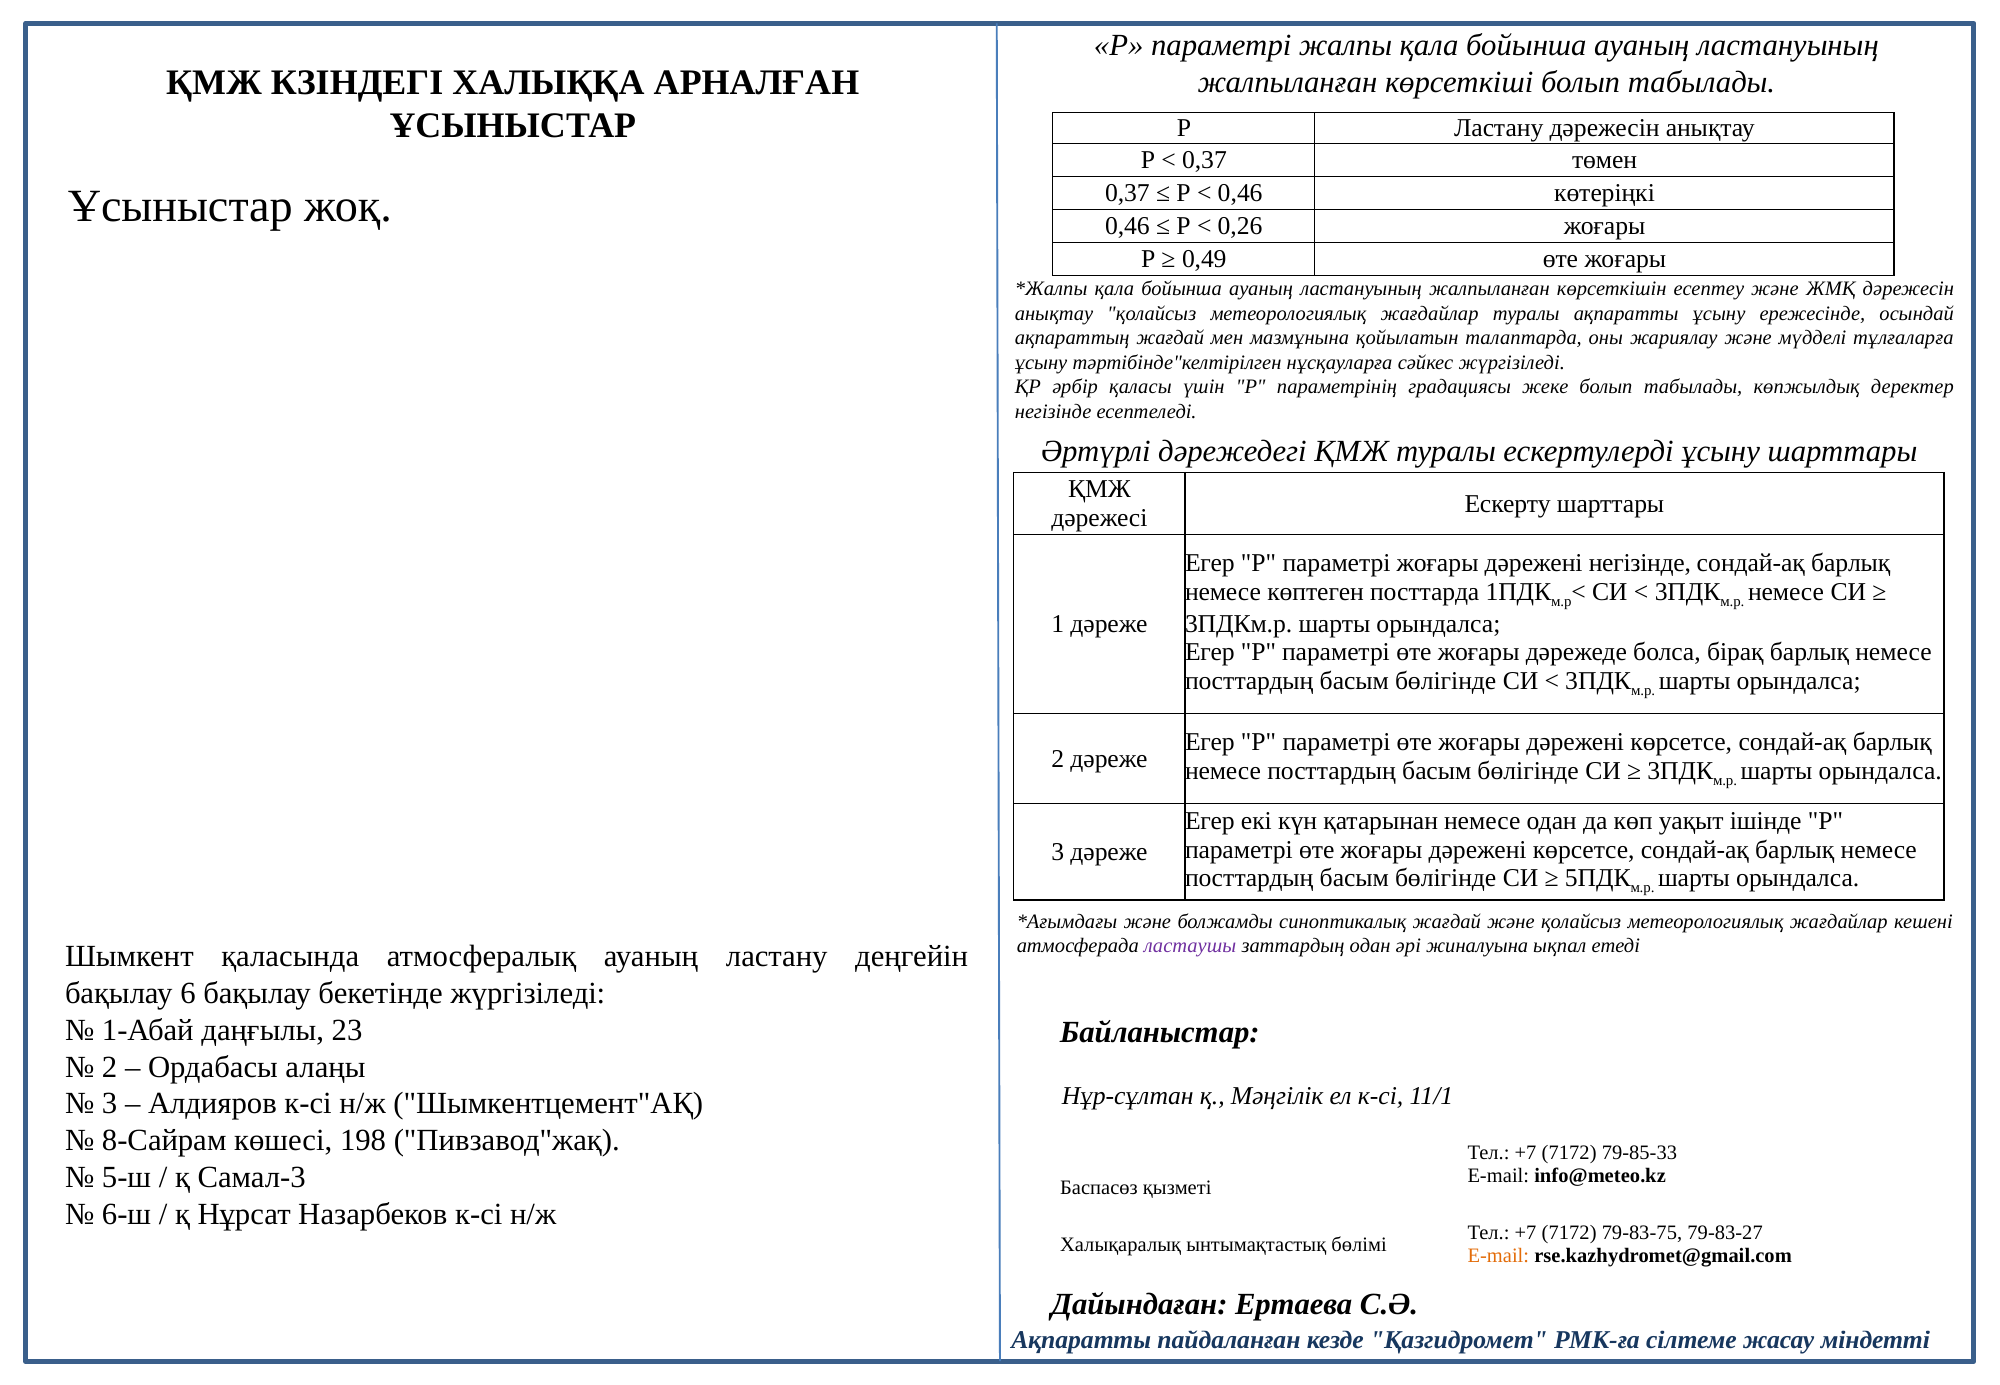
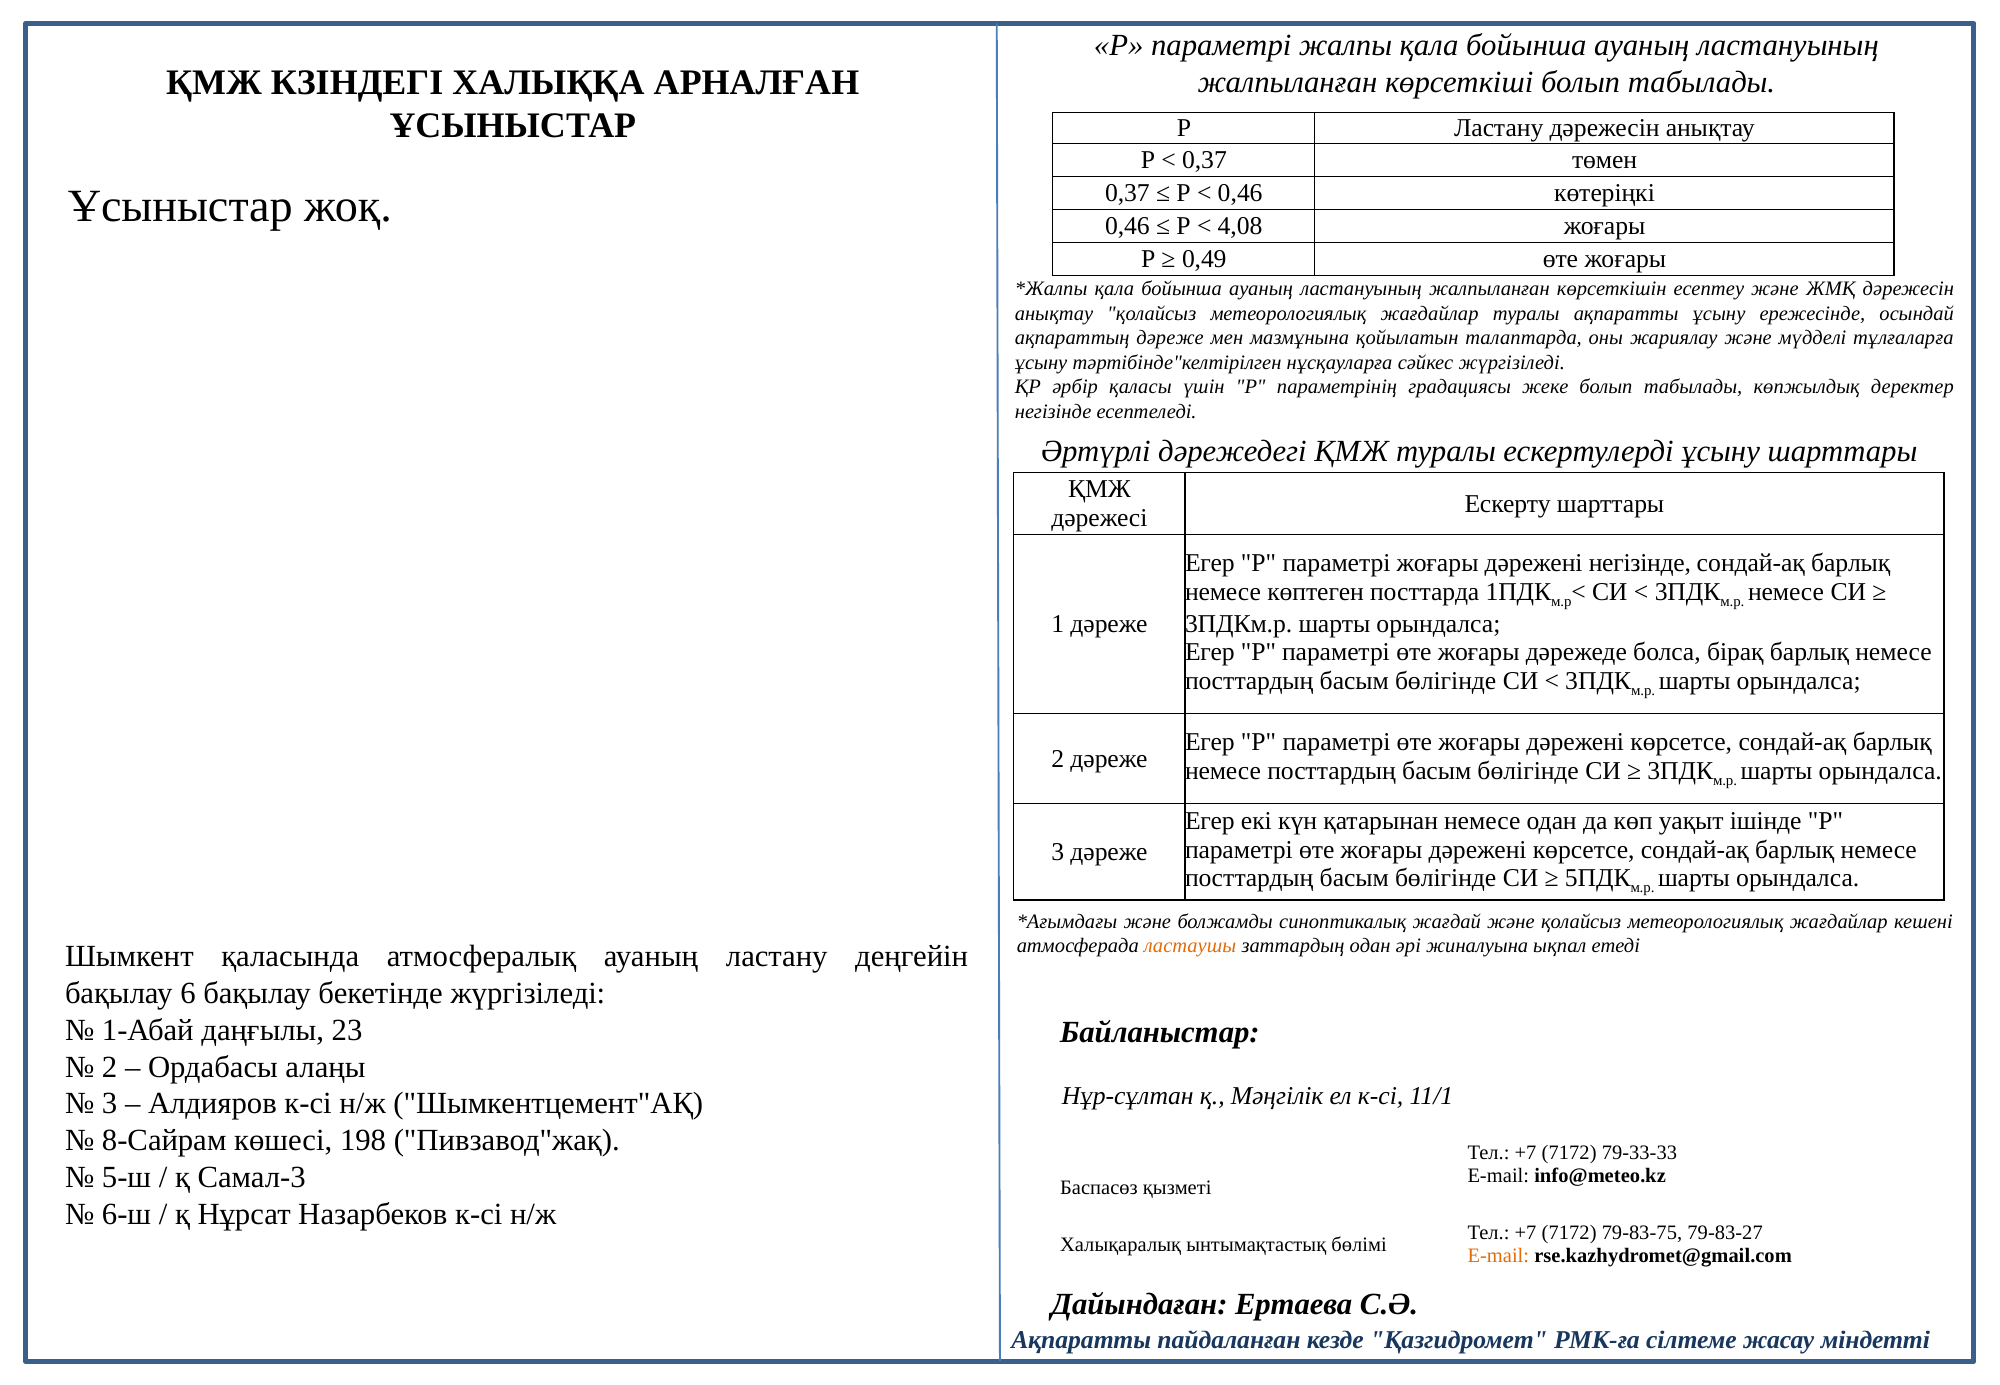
0,26: 0,26 -> 4,08
ақпараттың жағдай: жағдай -> дәреже
ластаушы colour: purple -> orange
79-85-33: 79-85-33 -> 79-33-33
